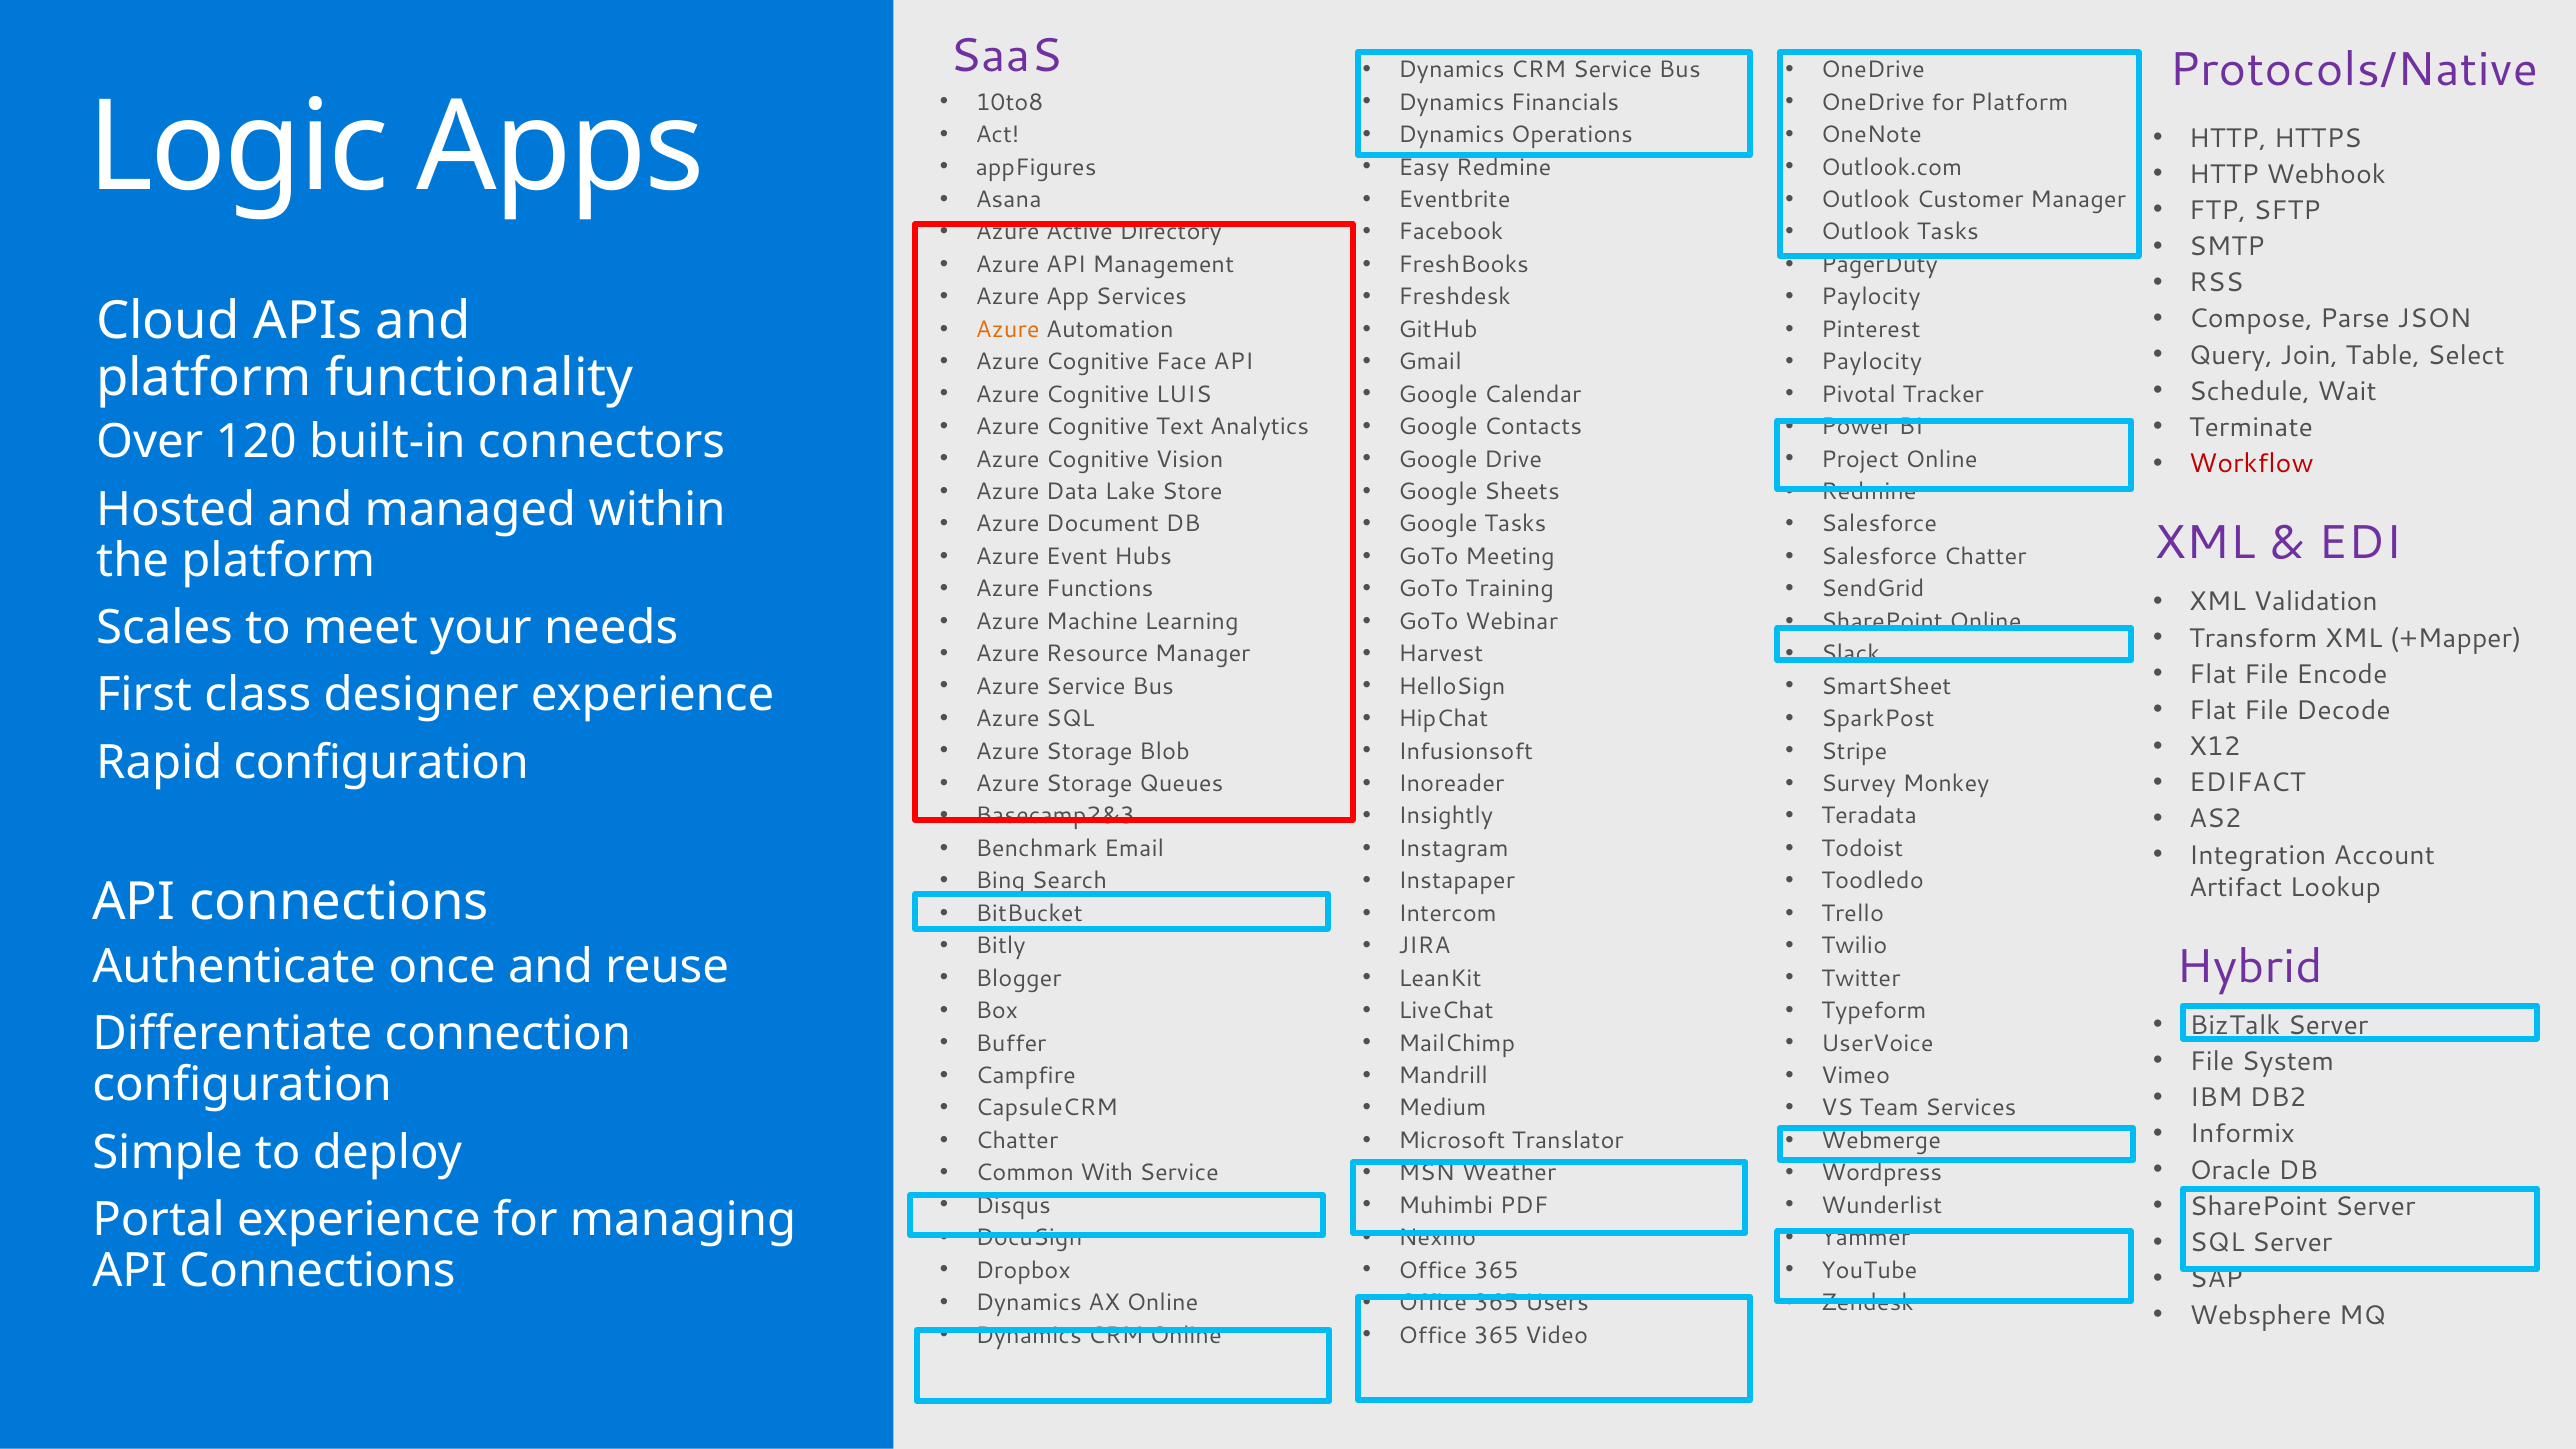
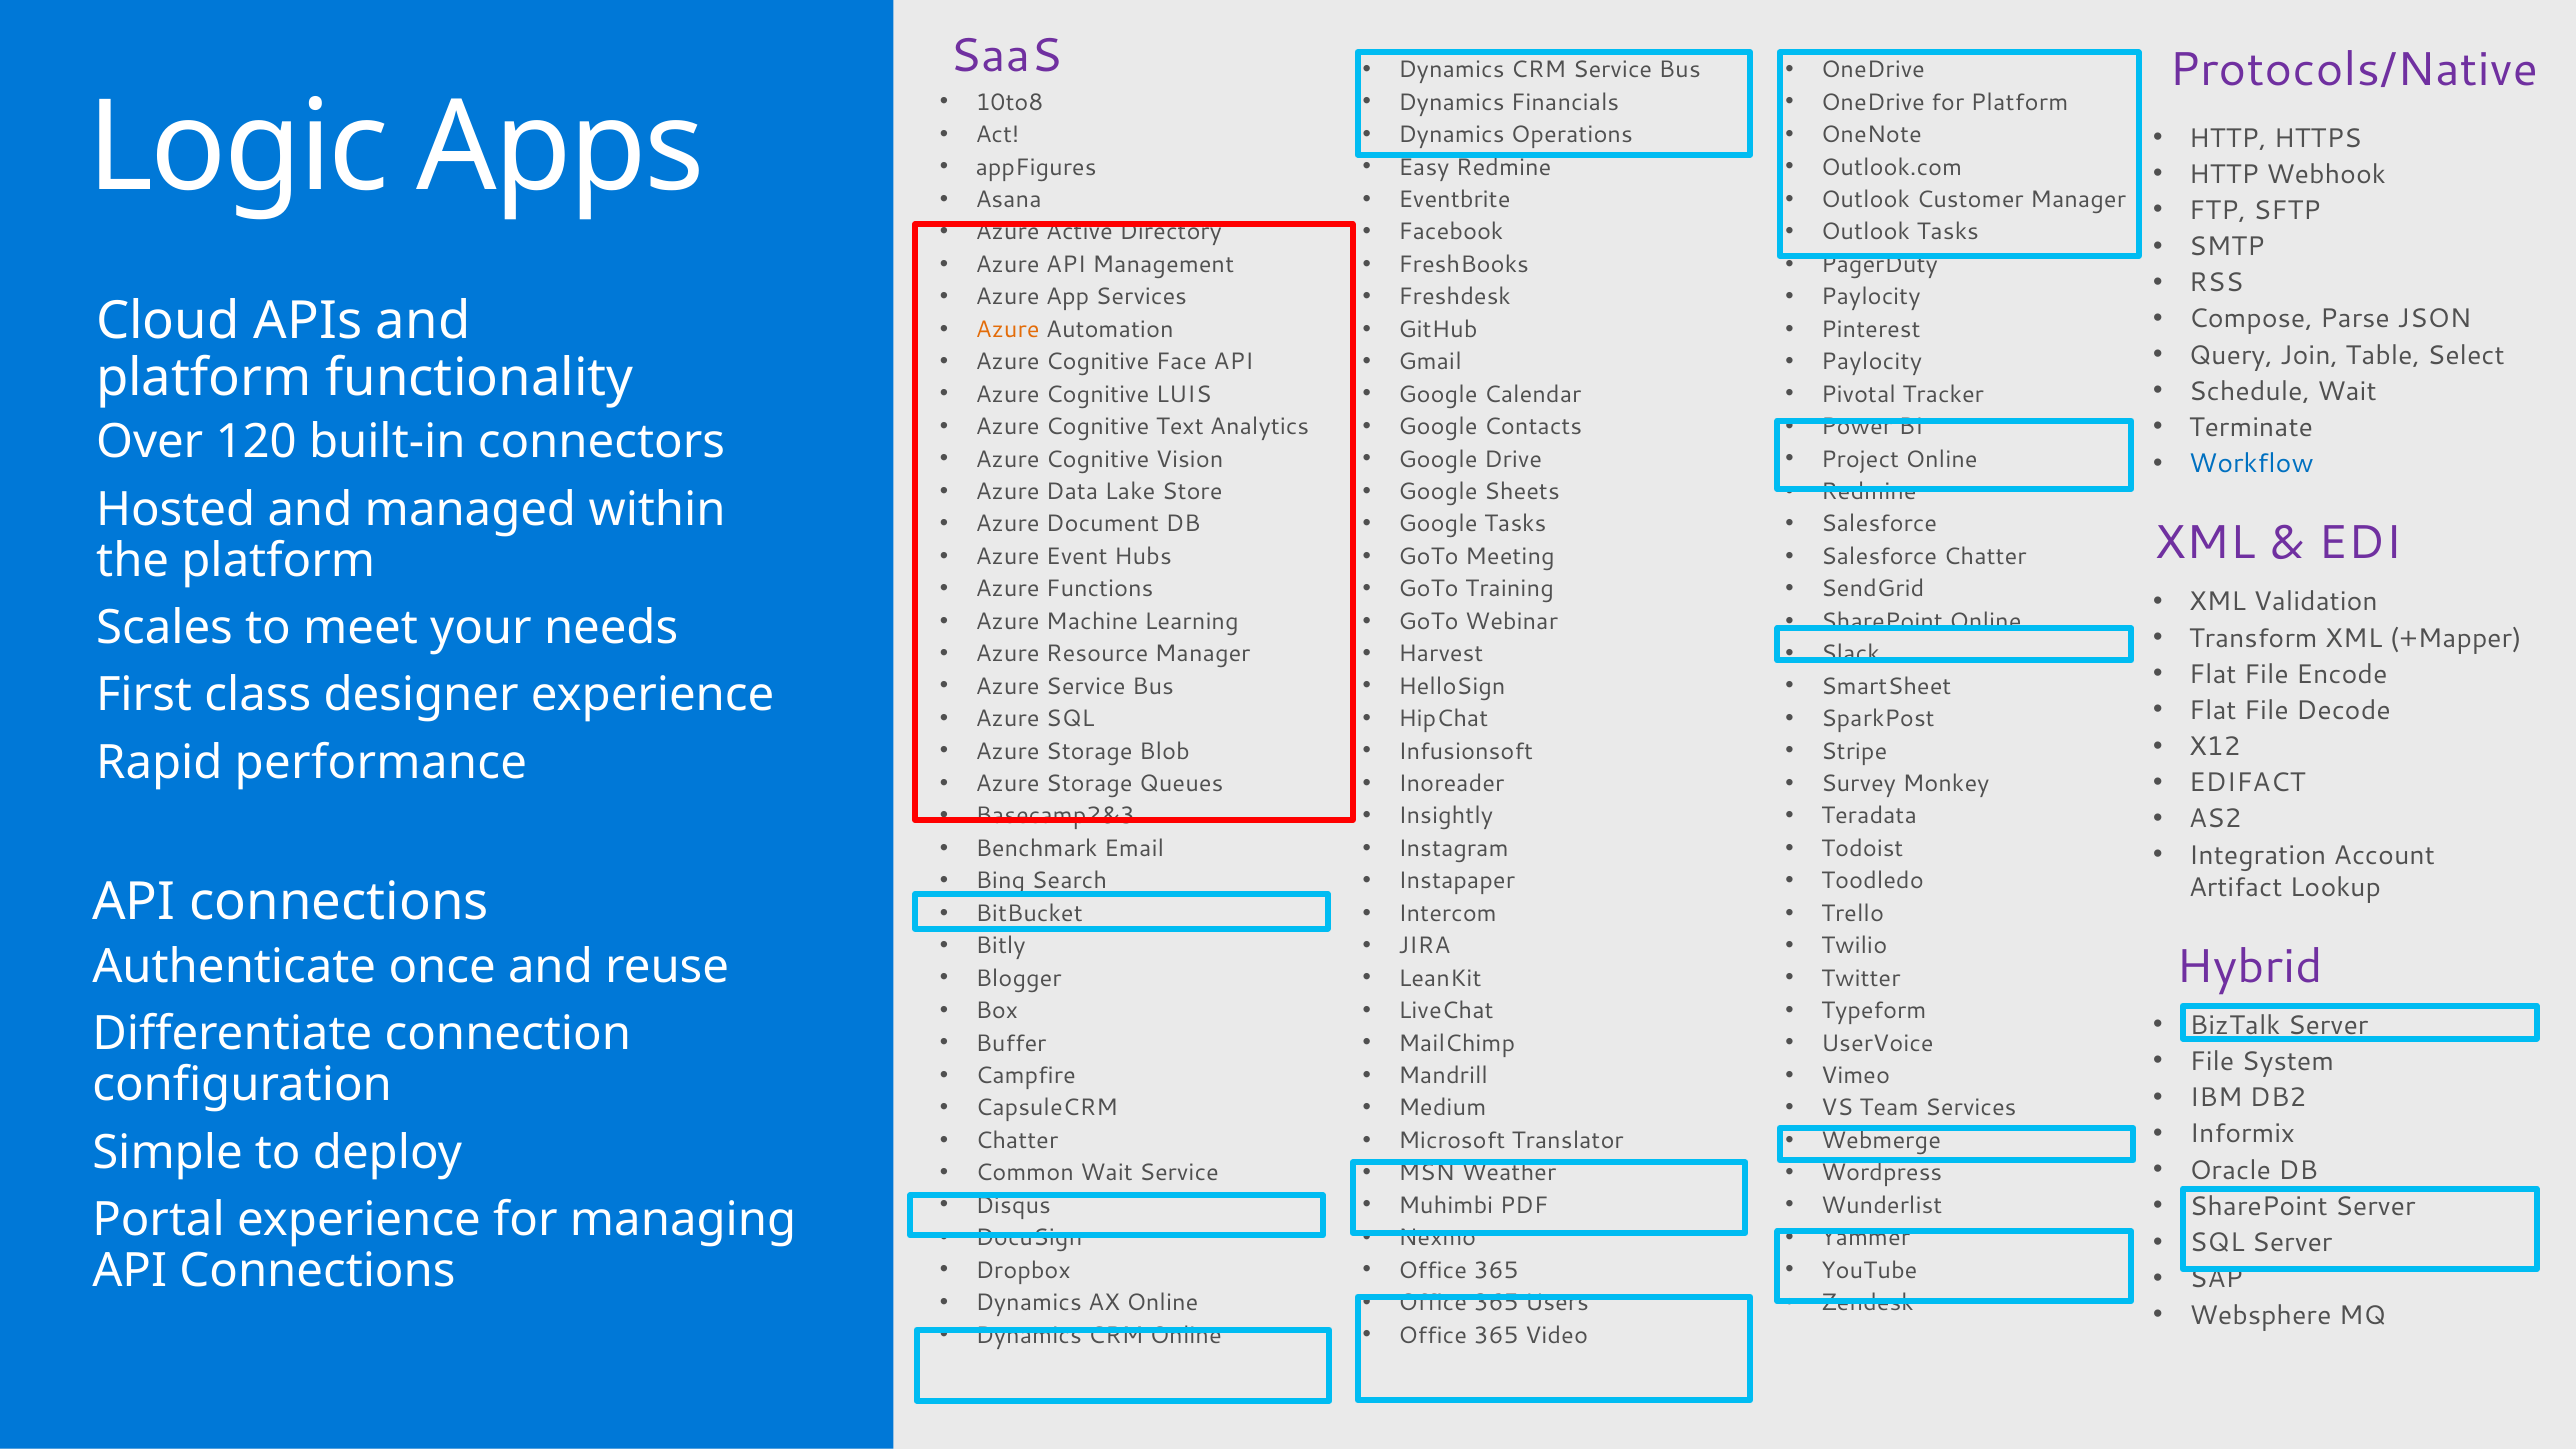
Workflow colour: red -> blue
Rapid configuration: configuration -> performance
Common With: With -> Wait
